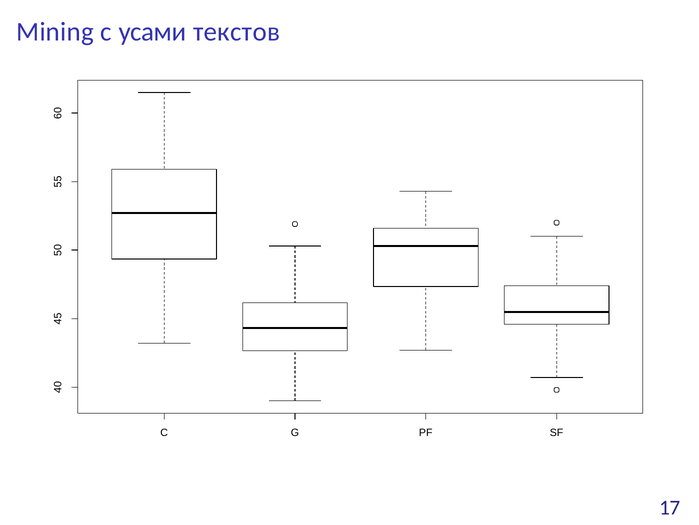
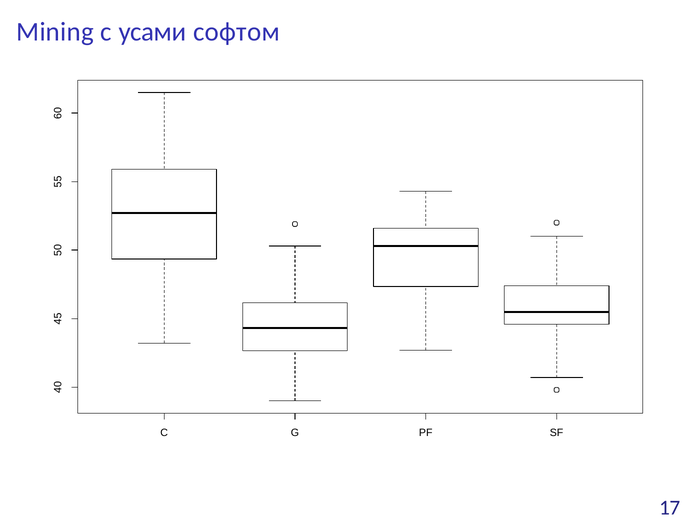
текстов: текстов -> софтом
